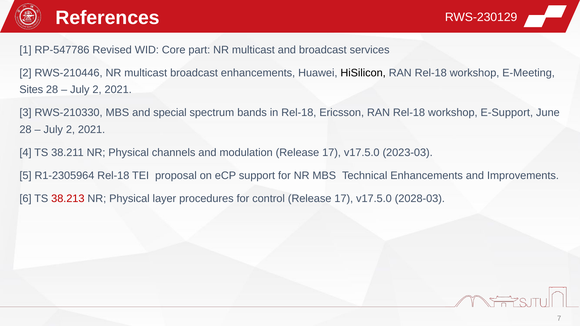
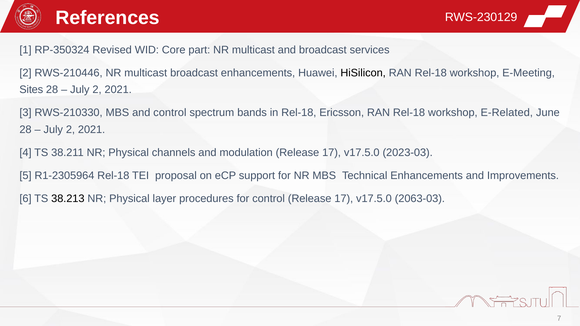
RP-547786: RP-547786 -> RP-350324
and special: special -> control
E-Support: E-Support -> E-Related
38.213 colour: red -> black
2028-03: 2028-03 -> 2063-03
